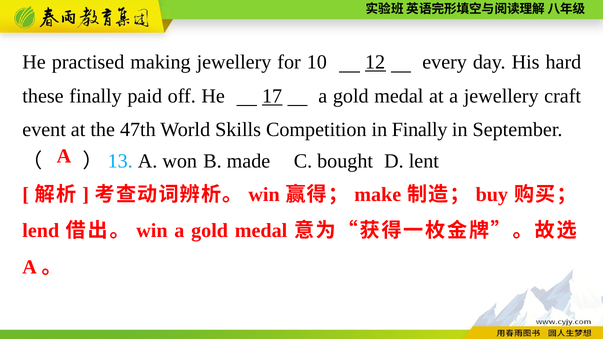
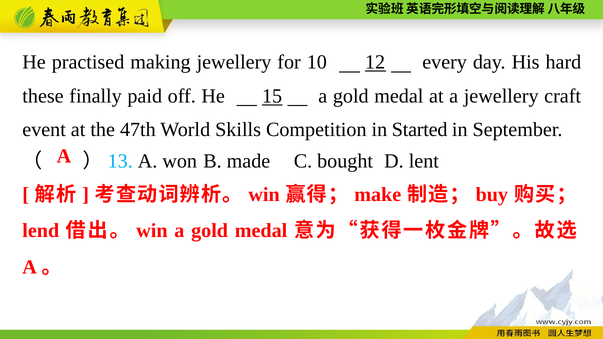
17: 17 -> 15
in Finally: Finally -> Started
